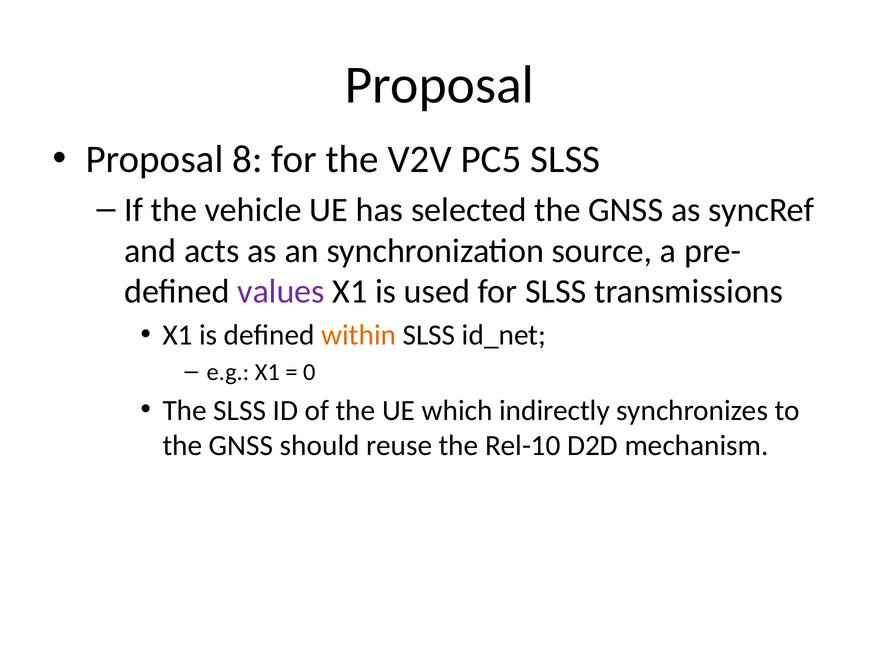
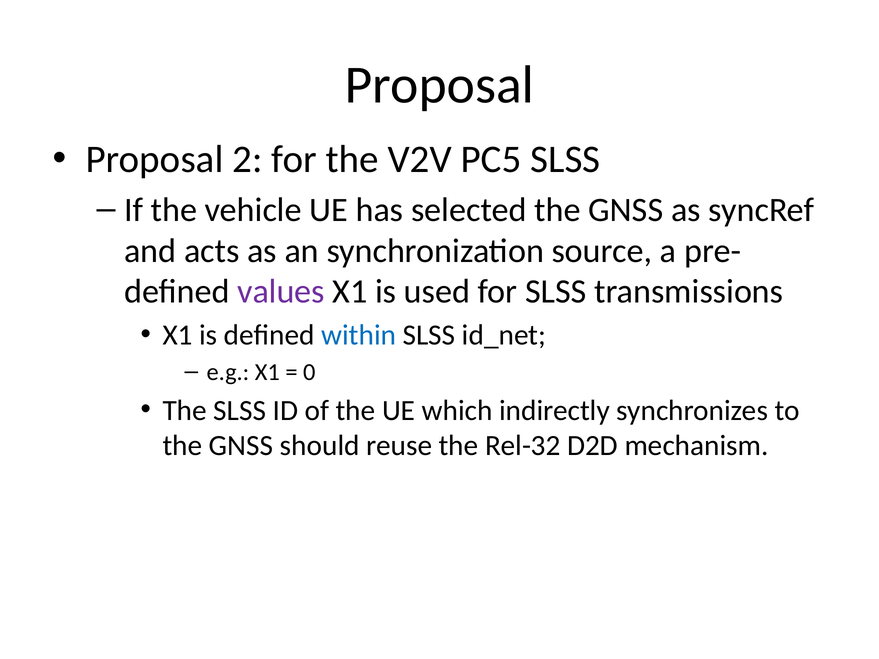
8: 8 -> 2
within colour: orange -> blue
Rel-10: Rel-10 -> Rel-32
